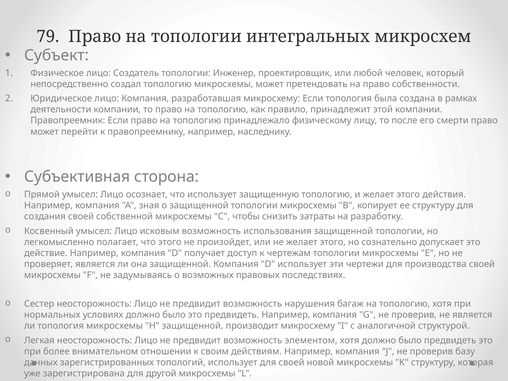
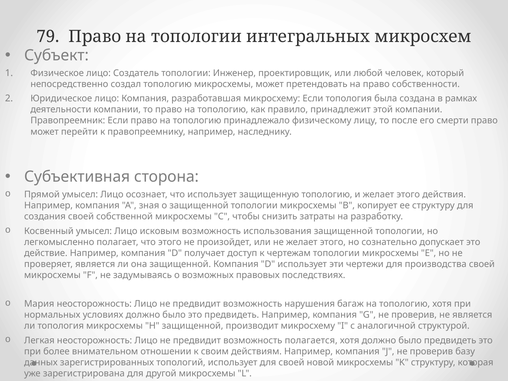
Сестер: Сестер -> Мария
элементом: элементом -> полагается
